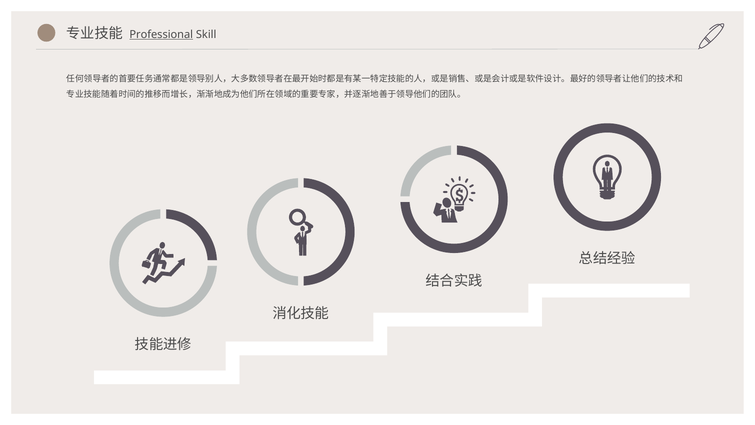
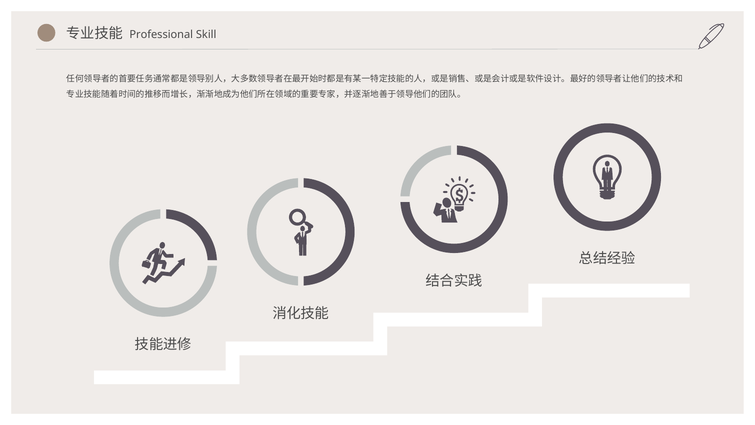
Professional underline: present -> none
